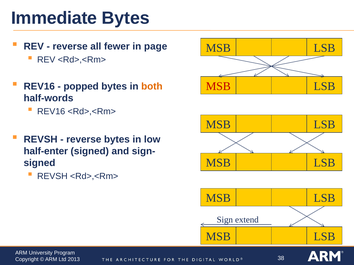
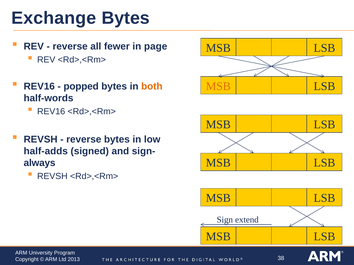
Immediate: Immediate -> Exchange
MSB at (218, 86) colour: red -> orange
half-enter: half-enter -> half-adds
signed at (39, 163): signed -> always
